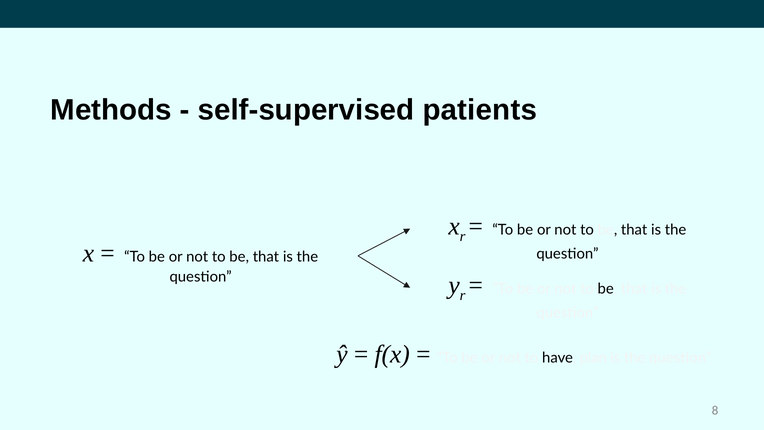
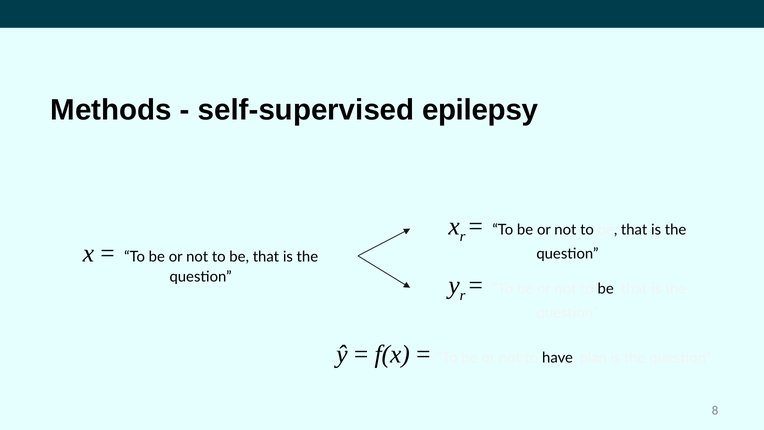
patients: patients -> epilepsy
